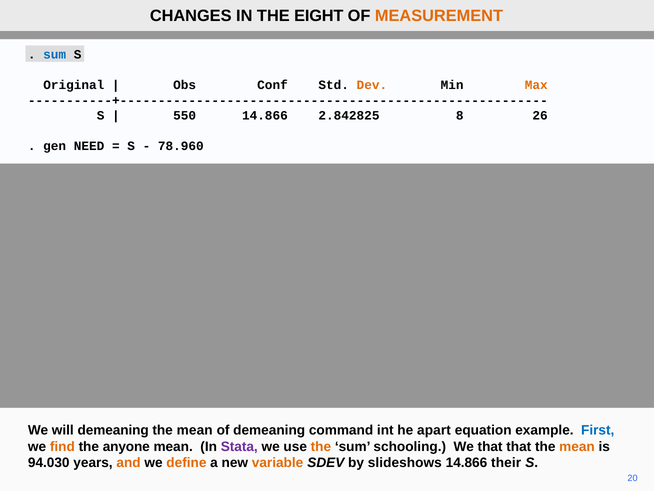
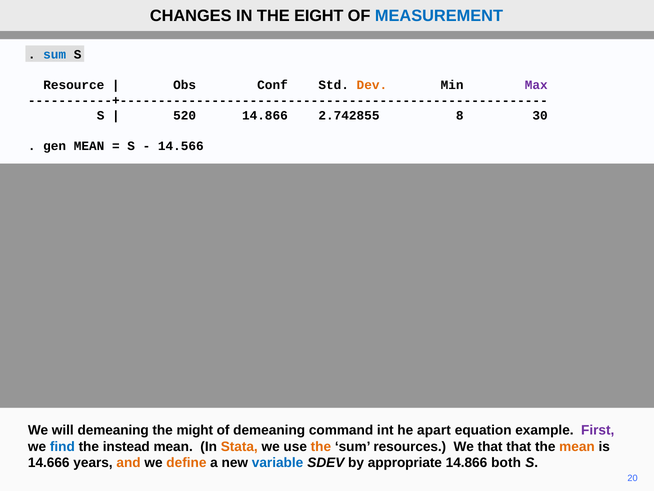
MEASUREMENT colour: orange -> blue
Original: Original -> Resource
Max colour: orange -> purple
550: 550 -> 520
2.842825: 2.842825 -> 2.742855
26: 26 -> 30
gen NEED: NEED -> MEAN
78.960: 78.960 -> 14.566
mean at (195, 430): mean -> might
First colour: blue -> purple
find colour: orange -> blue
anyone: anyone -> instead
Stata colour: purple -> orange
schooling: schooling -> resources
94.030: 94.030 -> 14.666
variable colour: orange -> blue
slideshows: slideshows -> appropriate
their: their -> both
